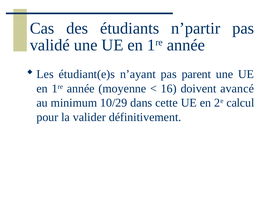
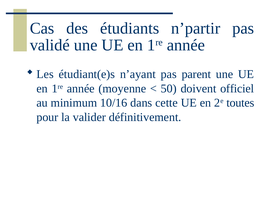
16: 16 -> 50
avancé: avancé -> officiel
10/29: 10/29 -> 10/16
calcul: calcul -> toutes
